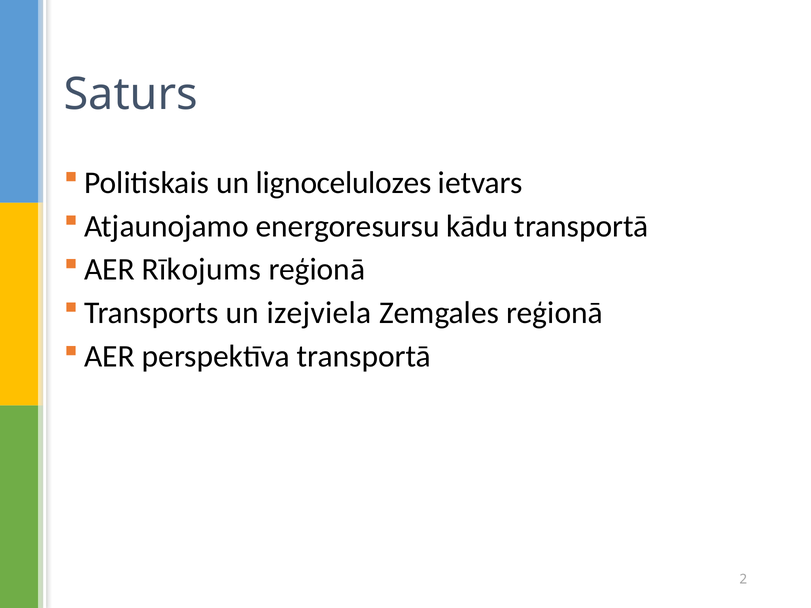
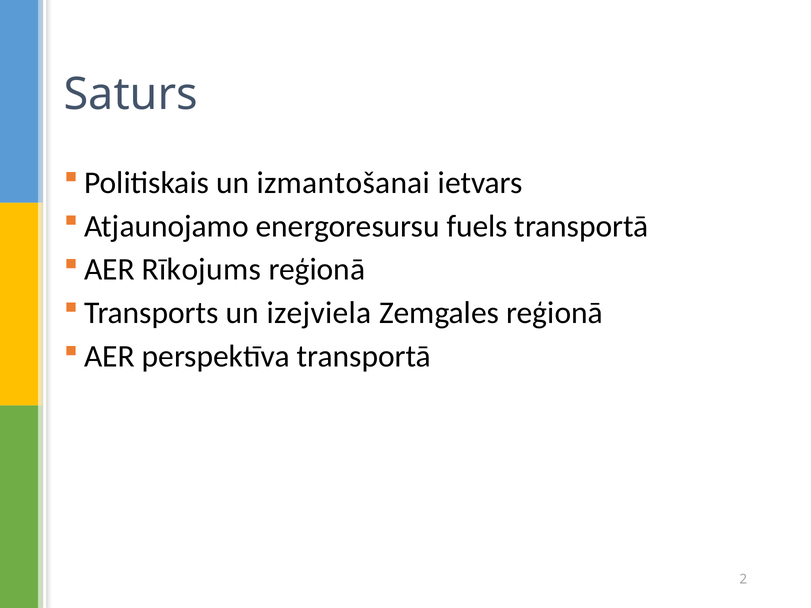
lignocelulozes: lignocelulozes -> izmantošanai
kādu: kādu -> fuels
